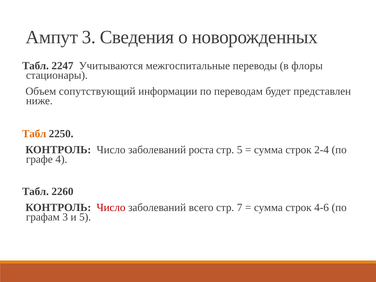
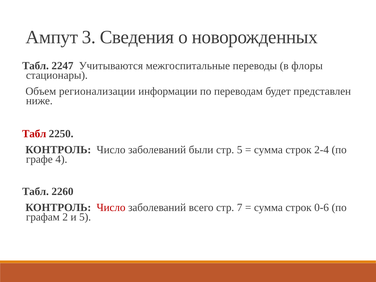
сопутствующий: сопутствующий -> регионализации
Табл at (34, 134) colour: orange -> red
роста: роста -> были
4-6: 4-6 -> 0-6
графам 3: 3 -> 2
